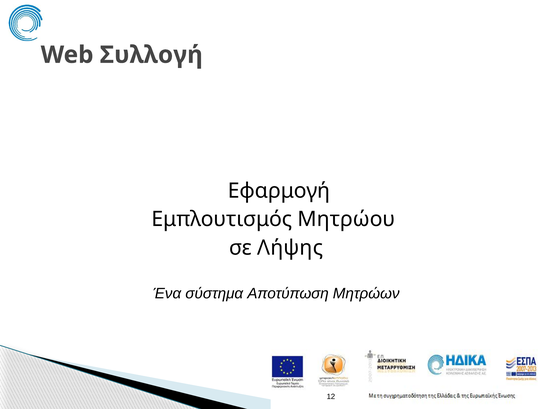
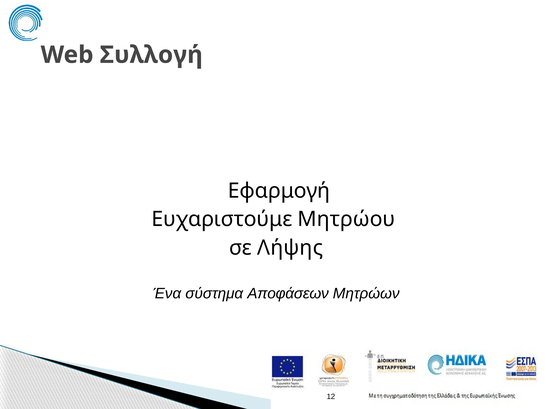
Εμπλουτισμός: Εμπλουτισμός -> Ευχαριστούμε
Αποτύπωση: Αποτύπωση -> Αποφάσεων
